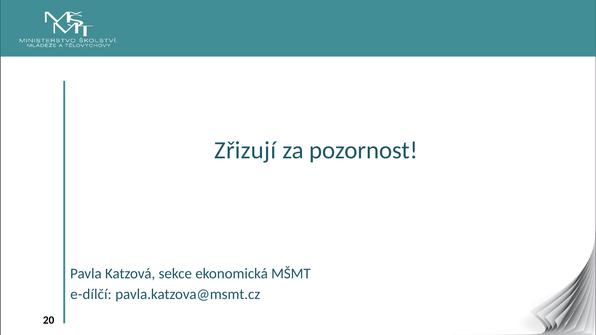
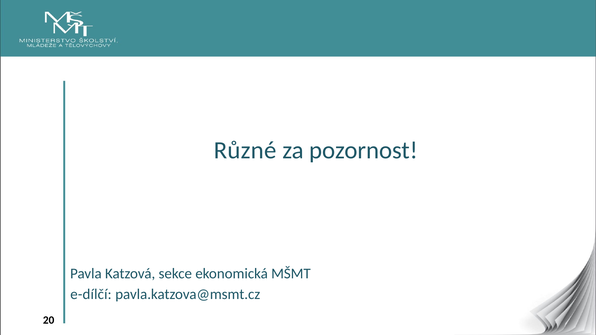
Zřizují: Zřizují -> Různé
